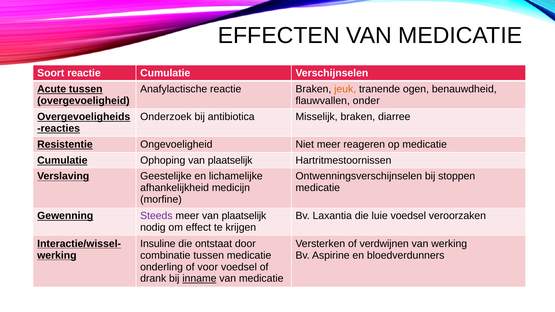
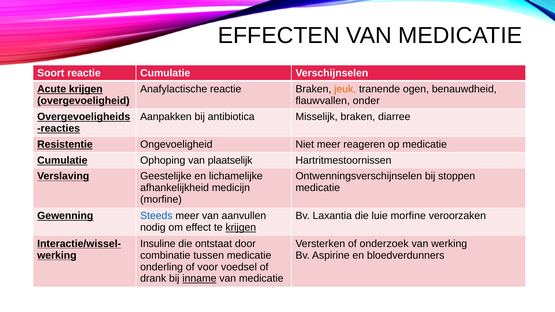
Acute tussen: tussen -> krijgen
Onderzoek: Onderzoek -> Aanpakken
Steeds colour: purple -> blue
meer van plaatselijk: plaatselijk -> aanvullen
luie voedsel: voedsel -> morfine
krijgen at (241, 228) underline: none -> present
verdwijnen: verdwijnen -> onderzoek
